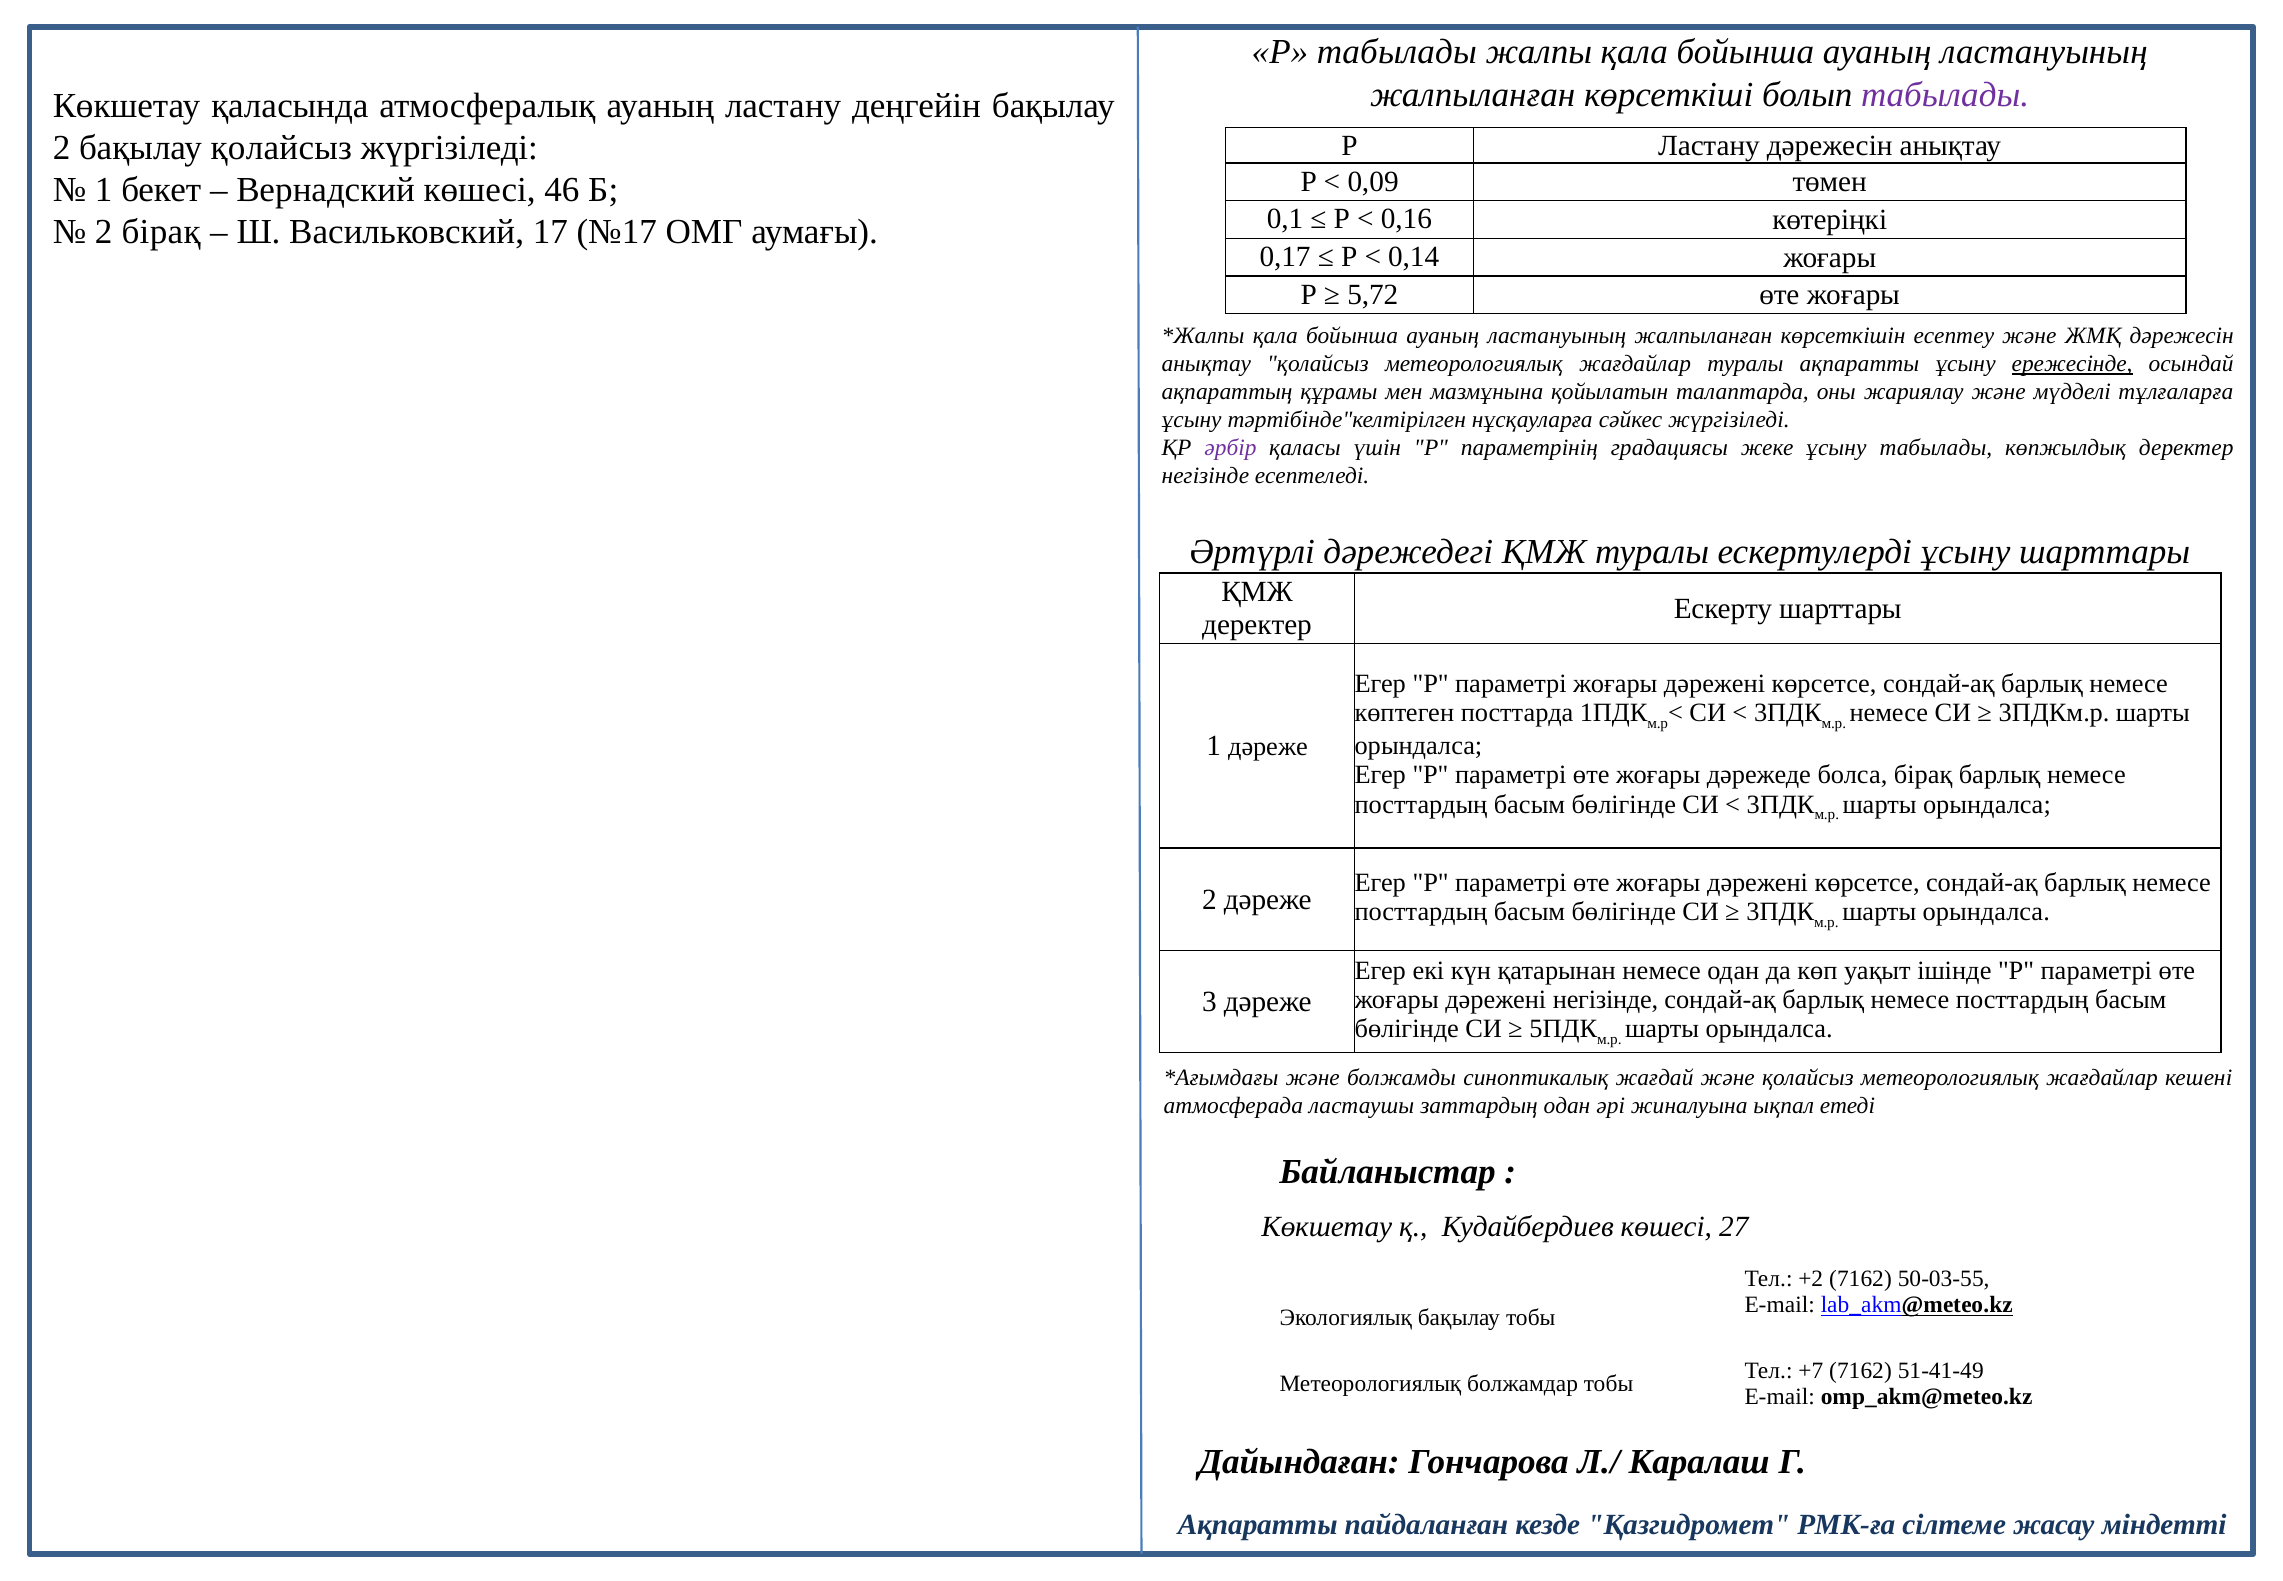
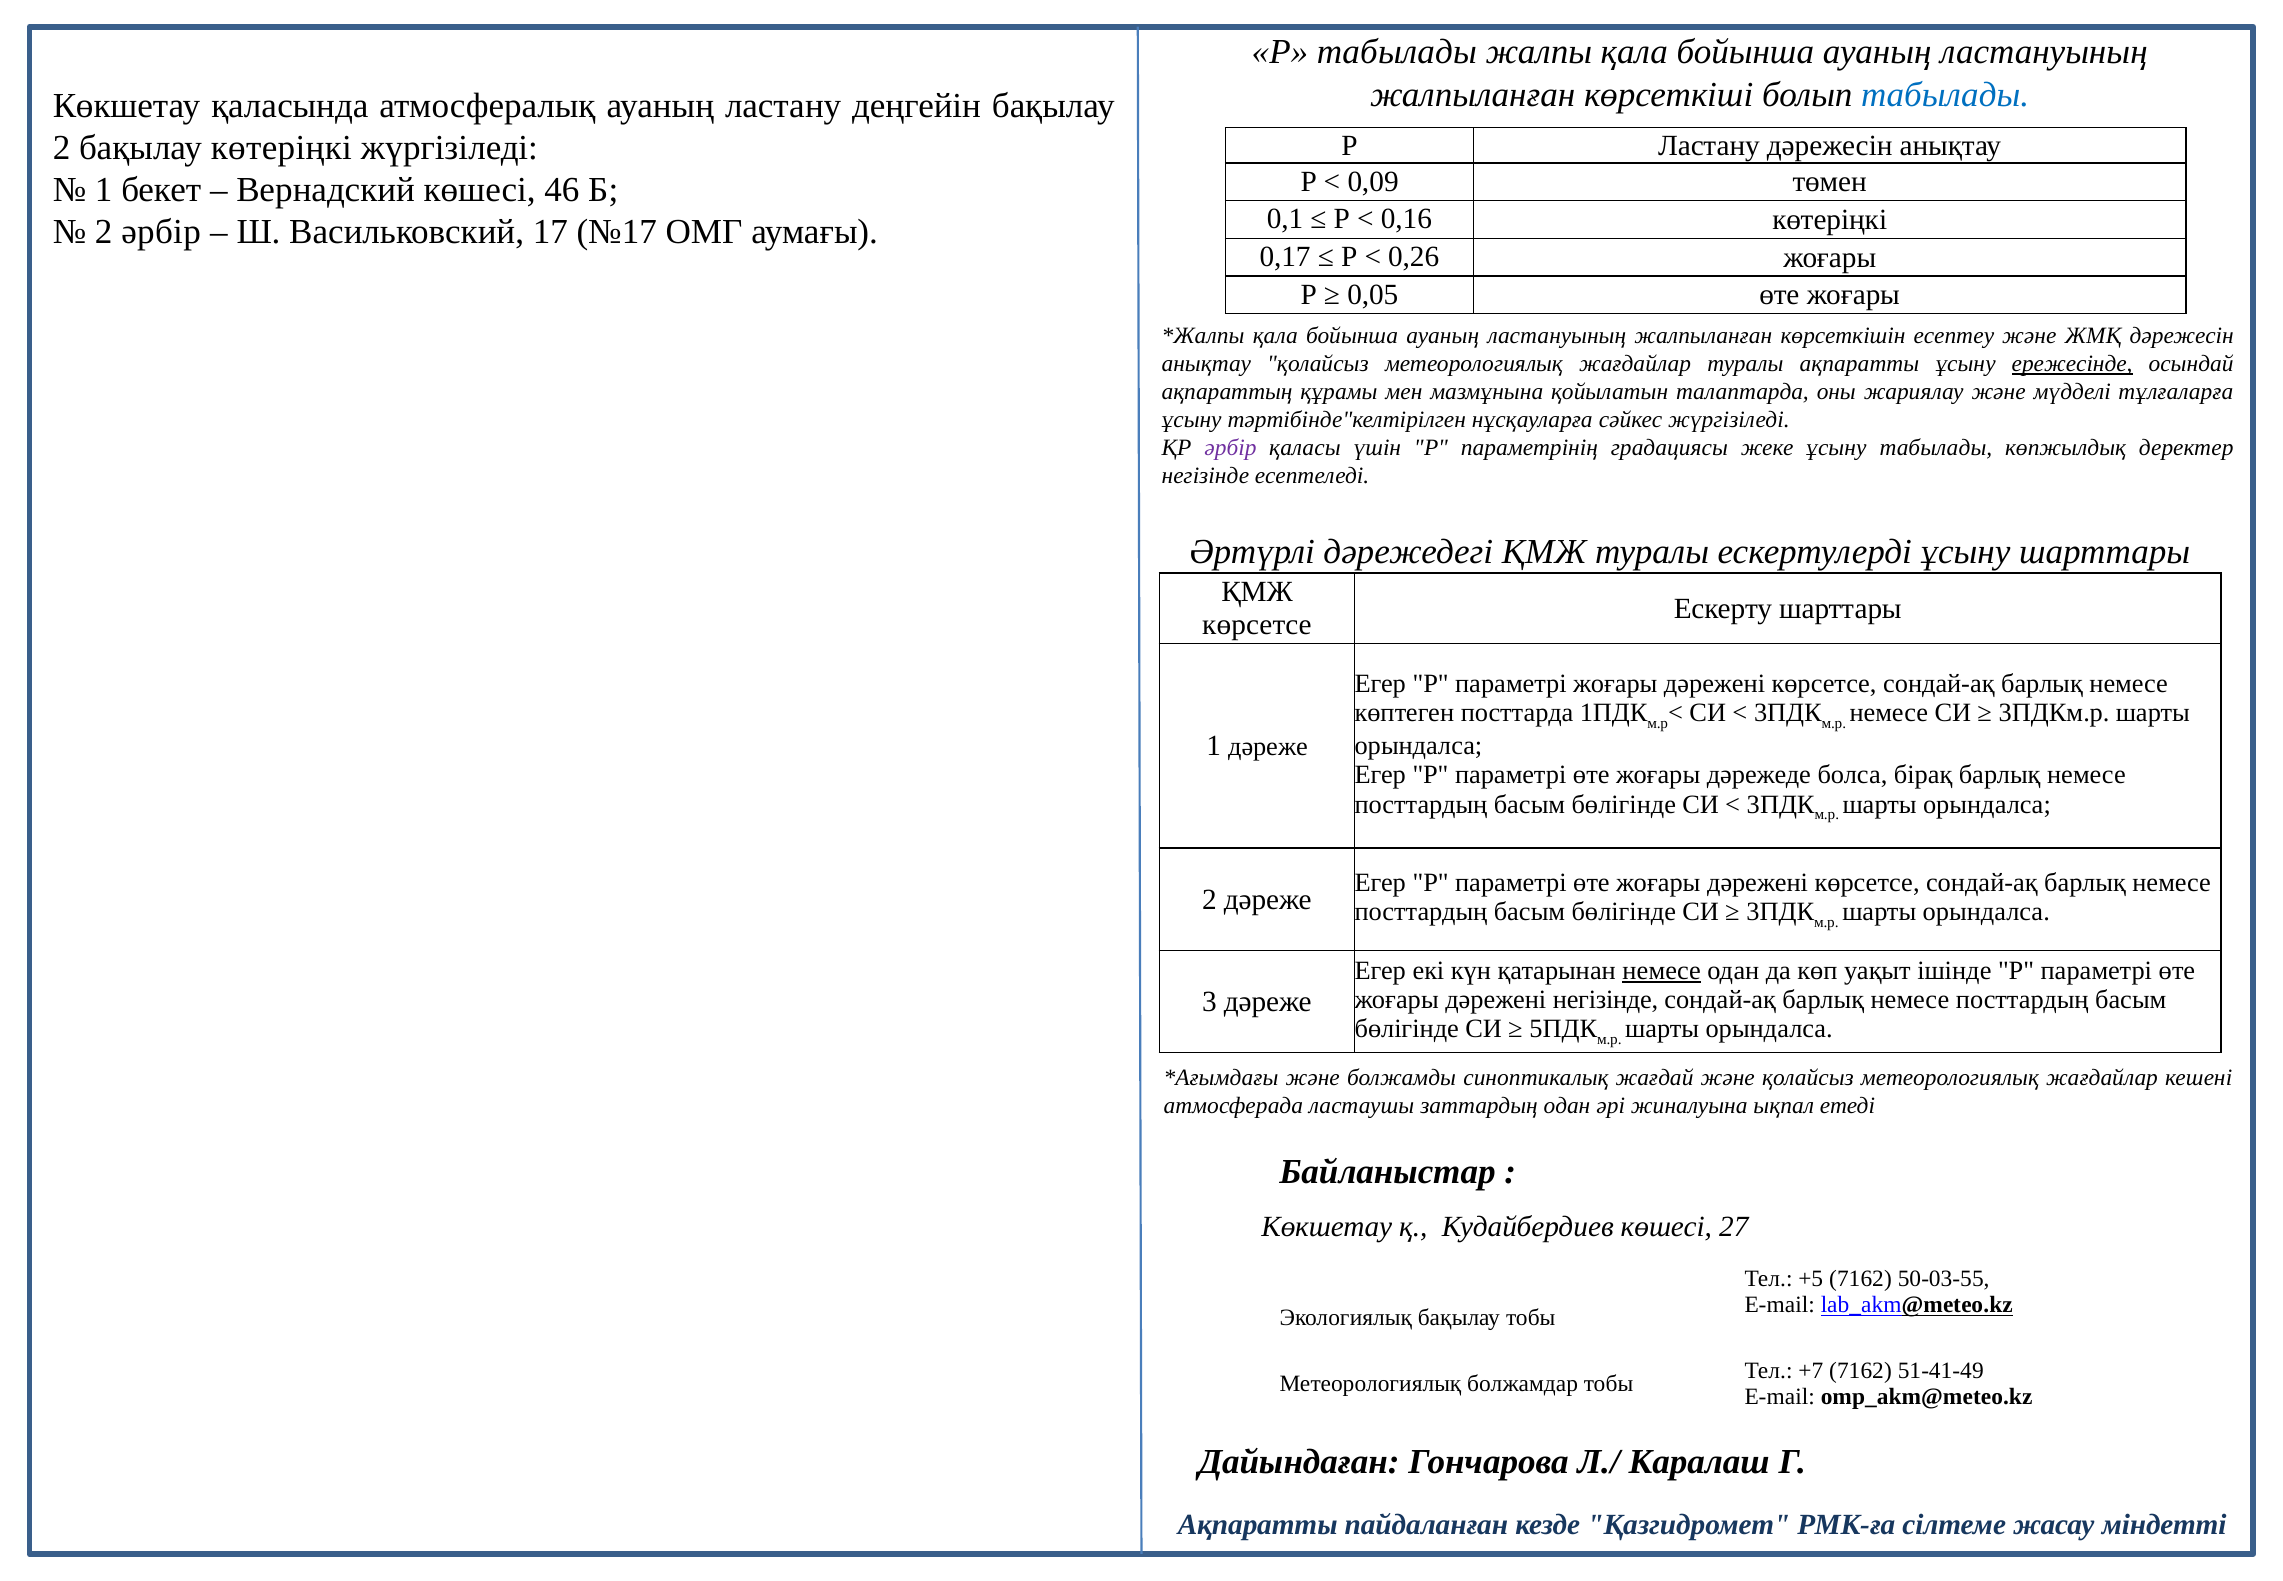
табылады at (1945, 94) colour: purple -> blue
бақылау қолайсыз: қолайсыз -> көтеріңкі
2 бірақ: бірақ -> әрбір
0,14: 0,14 -> 0,26
5,72: 5,72 -> 0,05
деректер at (1257, 624): деректер -> көрсетсе
немесе at (1662, 970) underline: none -> present
+2: +2 -> +5
